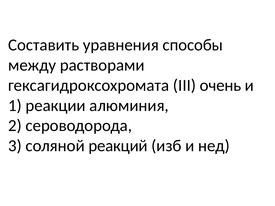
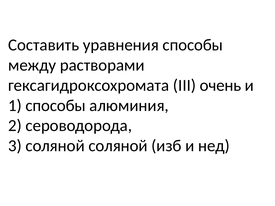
1 реакции: реакции -> способы
соляной реакций: реакций -> соляной
